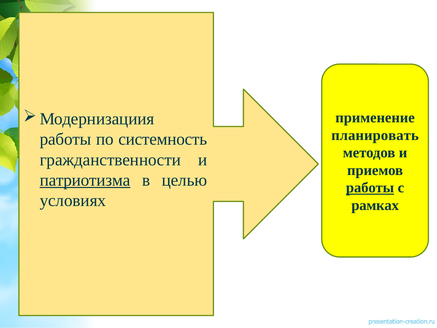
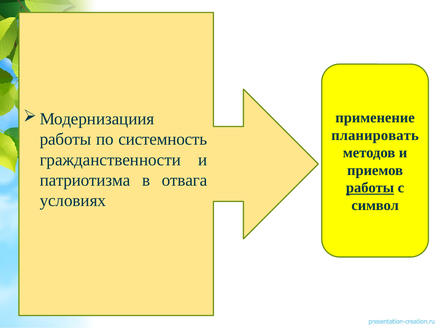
патриотизма underline: present -> none
целью: целью -> отвага
рамках: рамках -> символ
